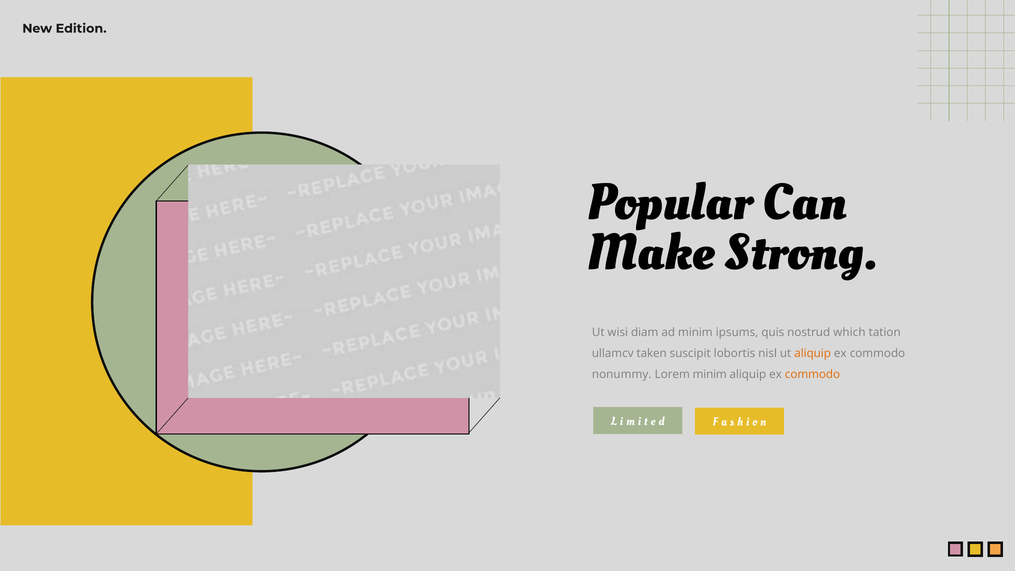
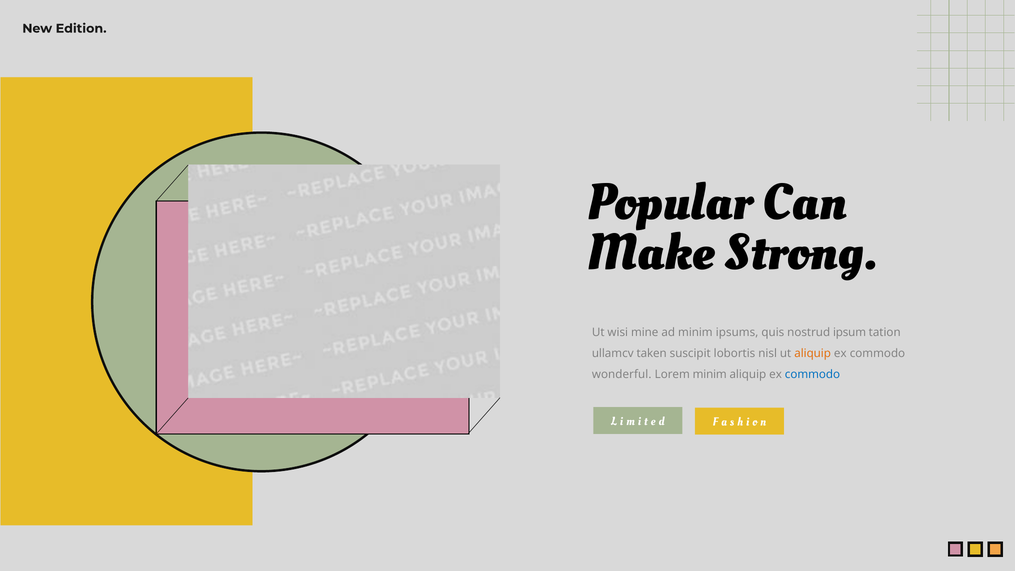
diam: diam -> mine
which: which -> ipsum
nonummy: nonummy -> wonderful
commodo at (812, 374) colour: orange -> blue
